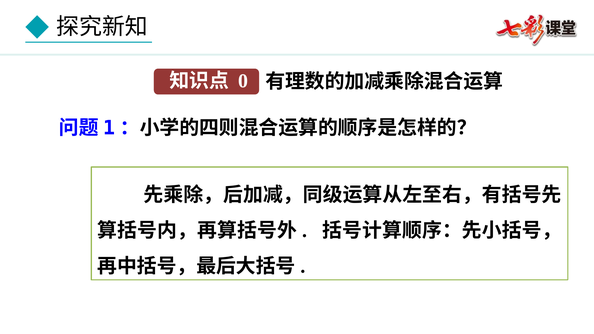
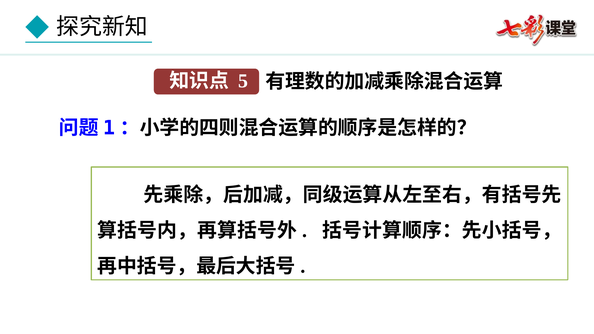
0: 0 -> 5
